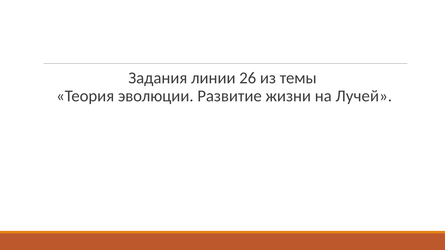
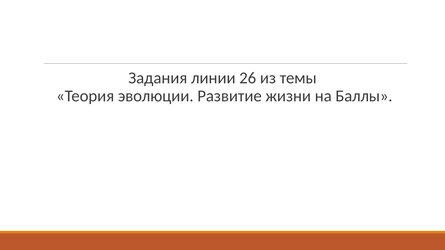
Лучей: Лучей -> Баллы
